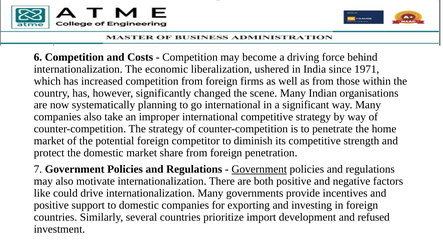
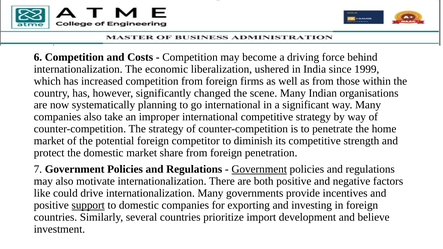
1971: 1971 -> 1999
support underline: none -> present
refused: refused -> believe
